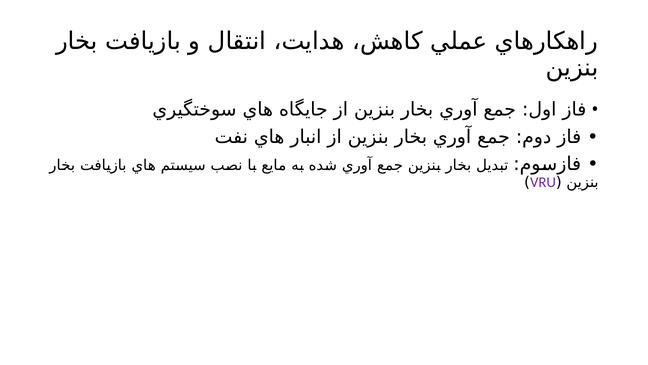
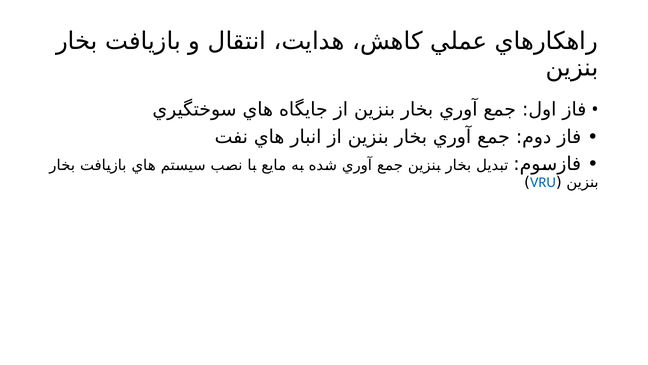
VRU colour: purple -> blue
